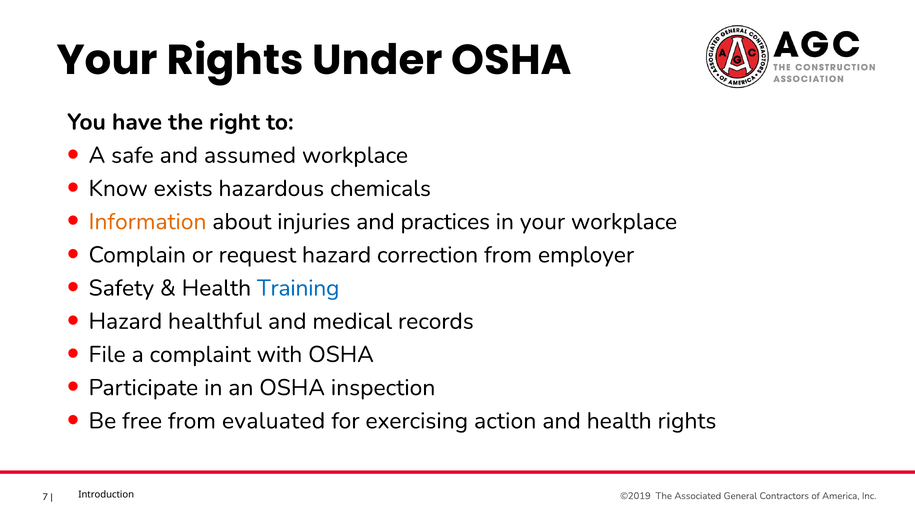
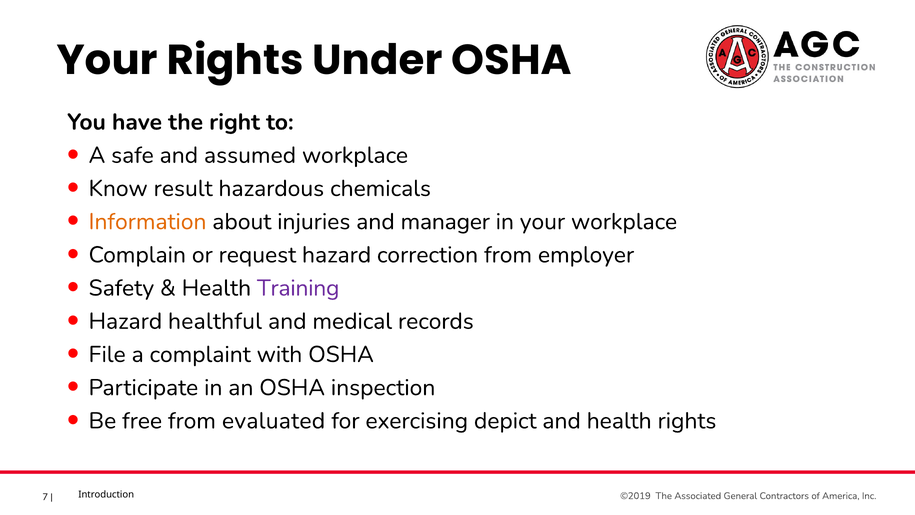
exists: exists -> result
practices: practices -> manager
Training colour: blue -> purple
action: action -> depict
